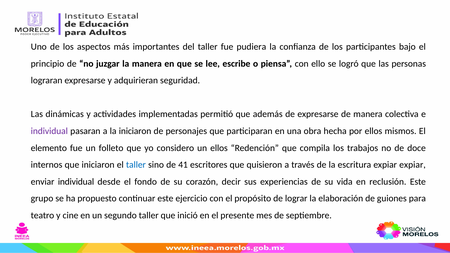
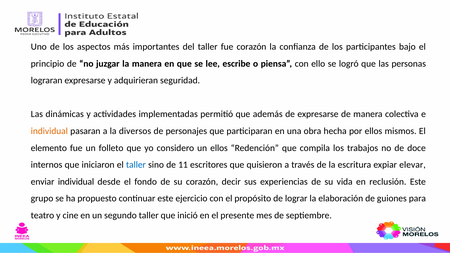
fue pudiera: pudiera -> corazón
individual at (49, 131) colour: purple -> orange
la iniciaron: iniciaron -> diversos
41: 41 -> 11
expiar expiar: expiar -> elevar
